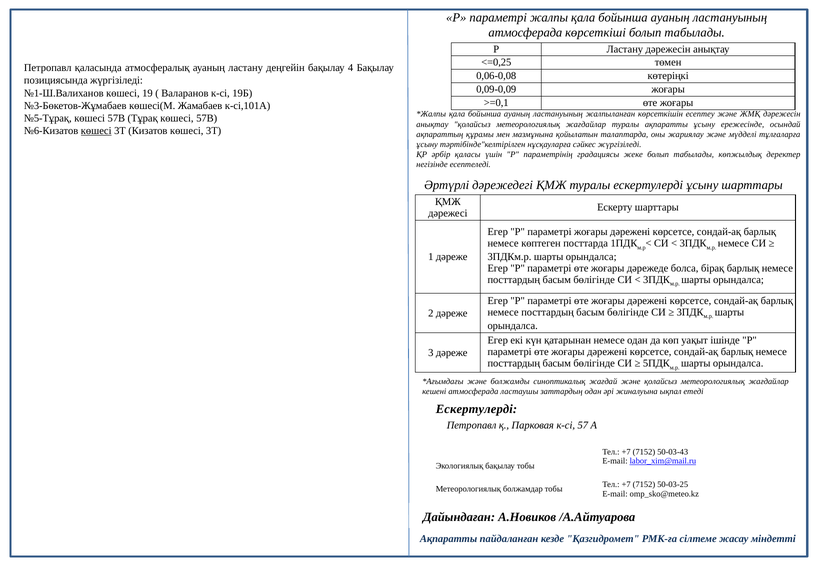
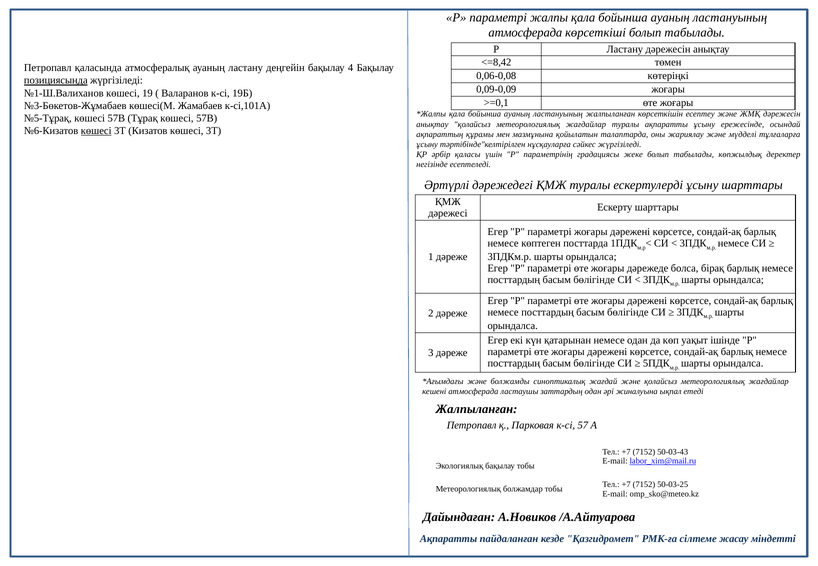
<=0,25: <=0,25 -> <=8,42
позициясында underline: none -> present
Ескертулерді at (476, 409): Ескертулерді -> Жалпыланған
